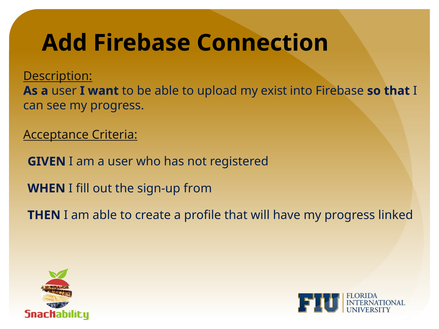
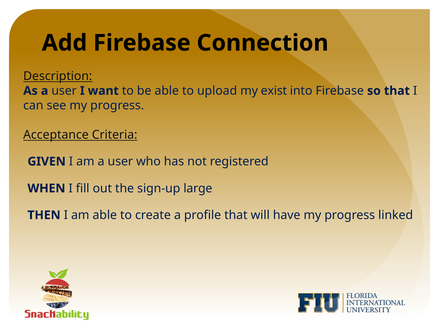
from: from -> large
